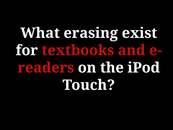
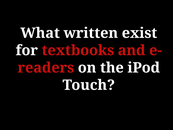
erasing: erasing -> written
